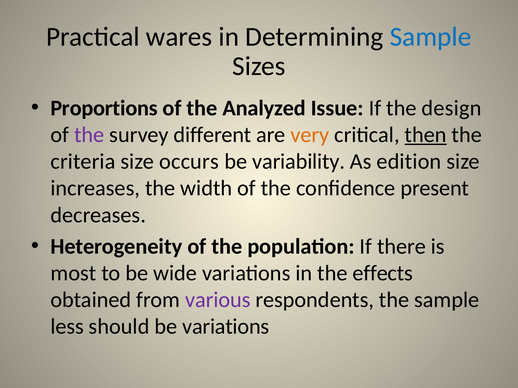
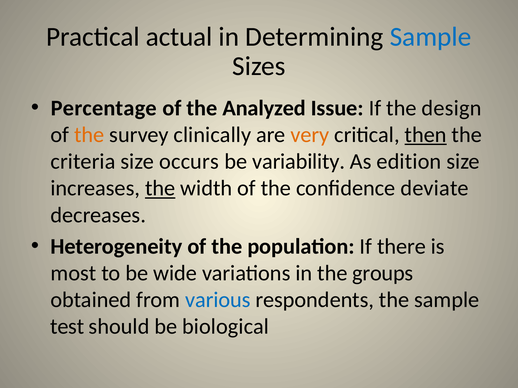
wares: wares -> actual
Proportions: Proportions -> Percentage
the at (89, 135) colour: purple -> orange
different: different -> clinically
the at (160, 189) underline: none -> present
present: present -> deviate
effects: effects -> groups
various colour: purple -> blue
less: less -> test
be variations: variations -> biological
